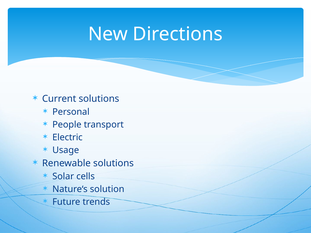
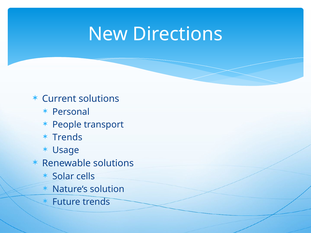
Electric at (67, 137): Electric -> Trends
